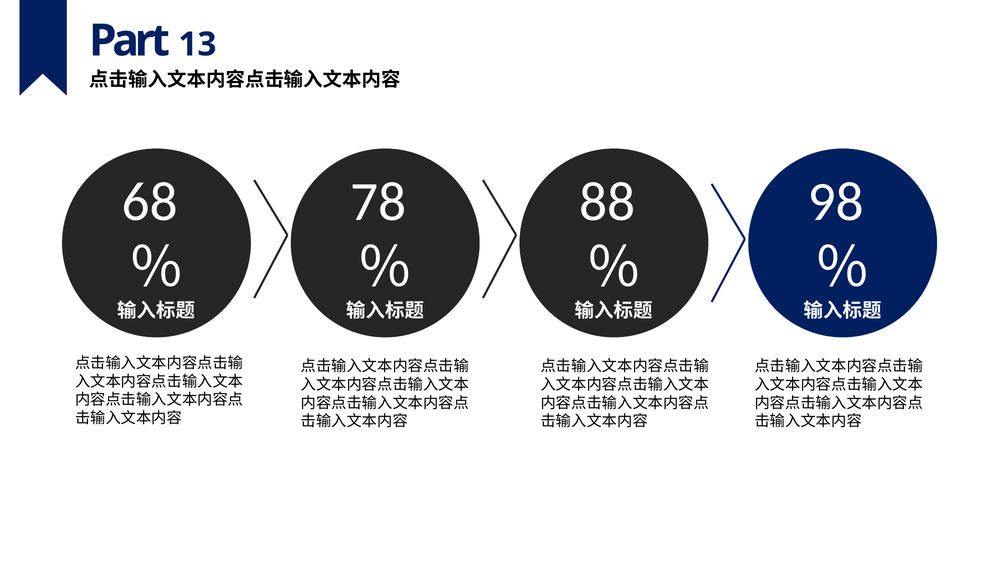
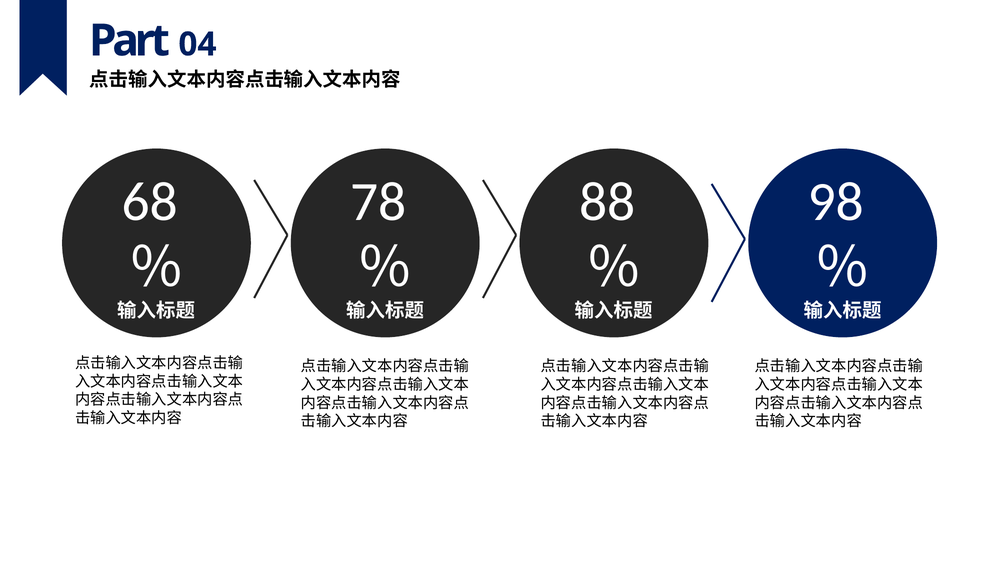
13: 13 -> 04
